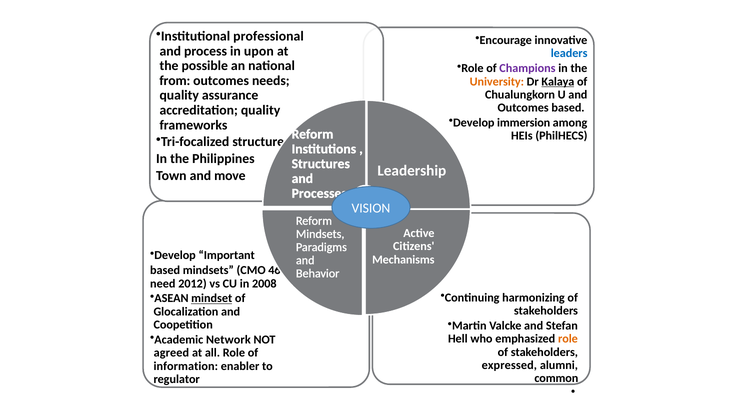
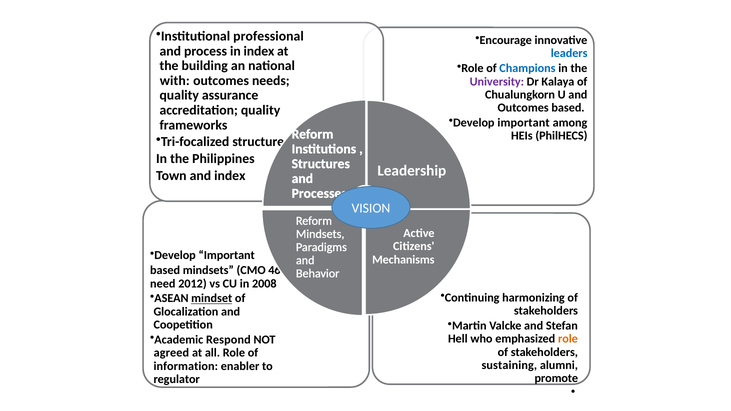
in upon: upon -> index
possible: possible -> building
Champions colour: purple -> blue
from: from -> with
University colour: orange -> purple
Kalaya underline: present -> none
immersion at (524, 123): immersion -> important
and move: move -> index
Network: Network -> Respond
expressed: expressed -> sustaining
common: common -> promote
